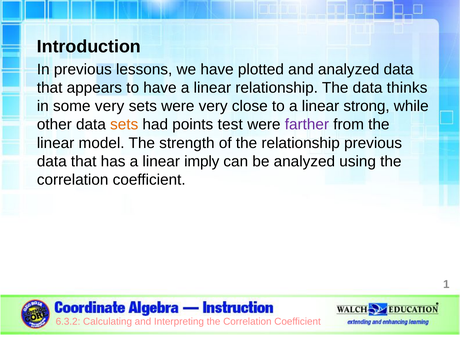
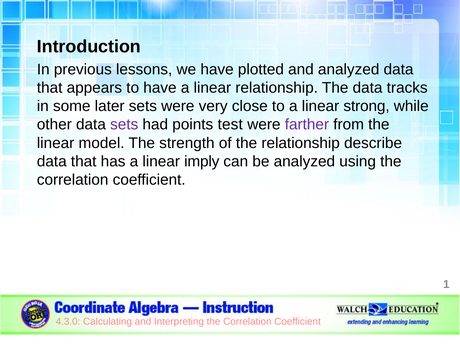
thinks: thinks -> tracks
some very: very -> later
sets at (124, 125) colour: orange -> purple
relationship previous: previous -> describe
6.3.2: 6.3.2 -> 4.3.0
